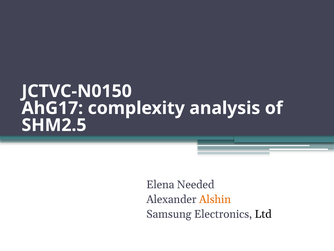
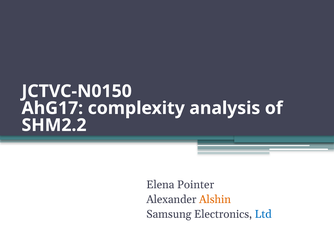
SHM2.5: SHM2.5 -> SHM2.2
Needed: Needed -> Pointer
Ltd colour: black -> blue
